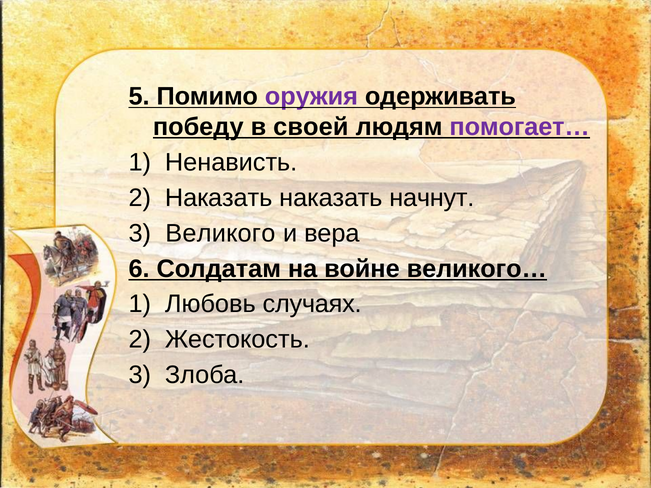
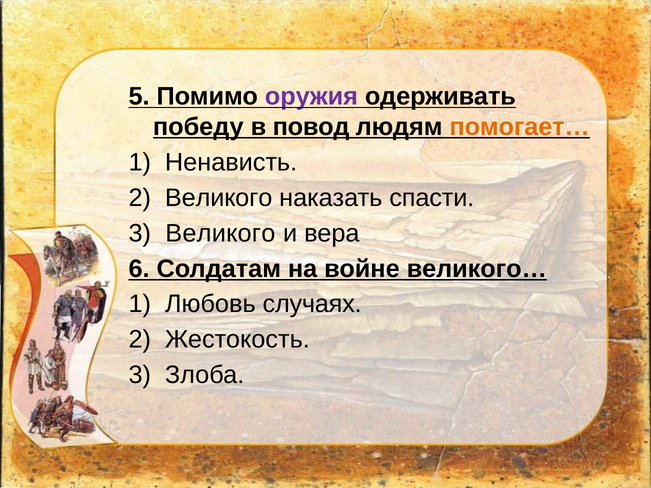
своей: своей -> повод
помогает… colour: purple -> orange
2 Наказать: Наказать -> Великого
начнут: начнут -> спасти
